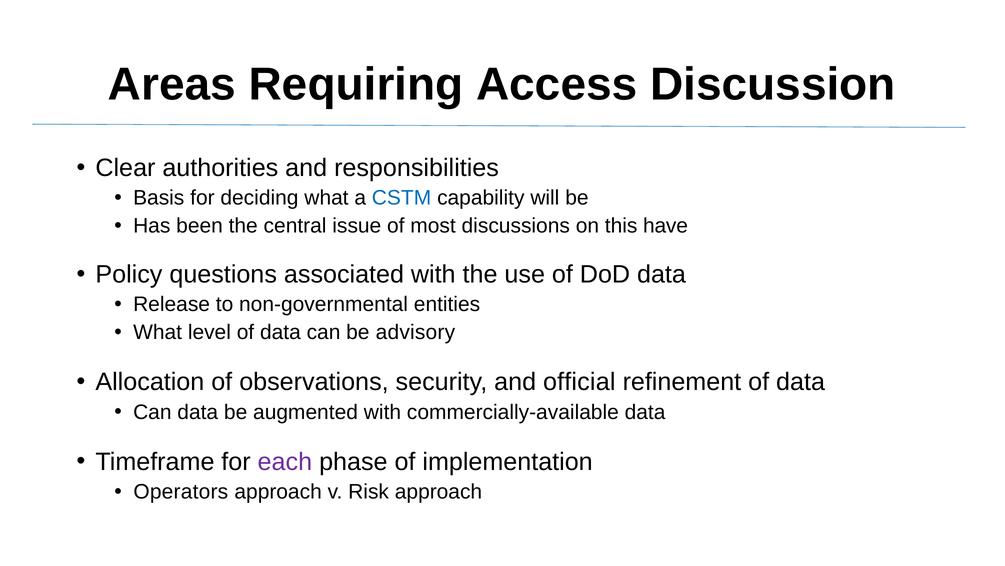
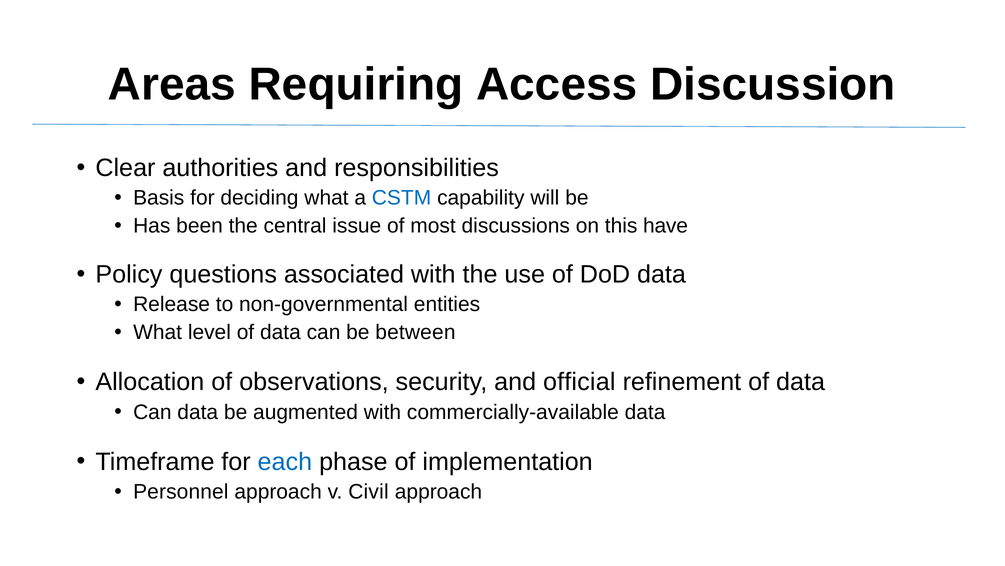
advisory: advisory -> between
each colour: purple -> blue
Operators: Operators -> Personnel
Risk: Risk -> Civil
